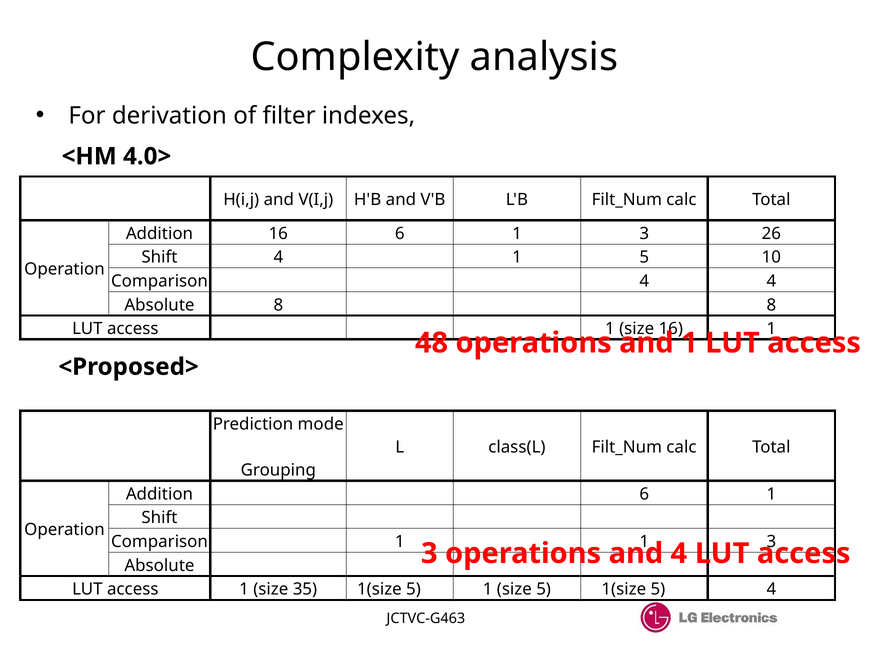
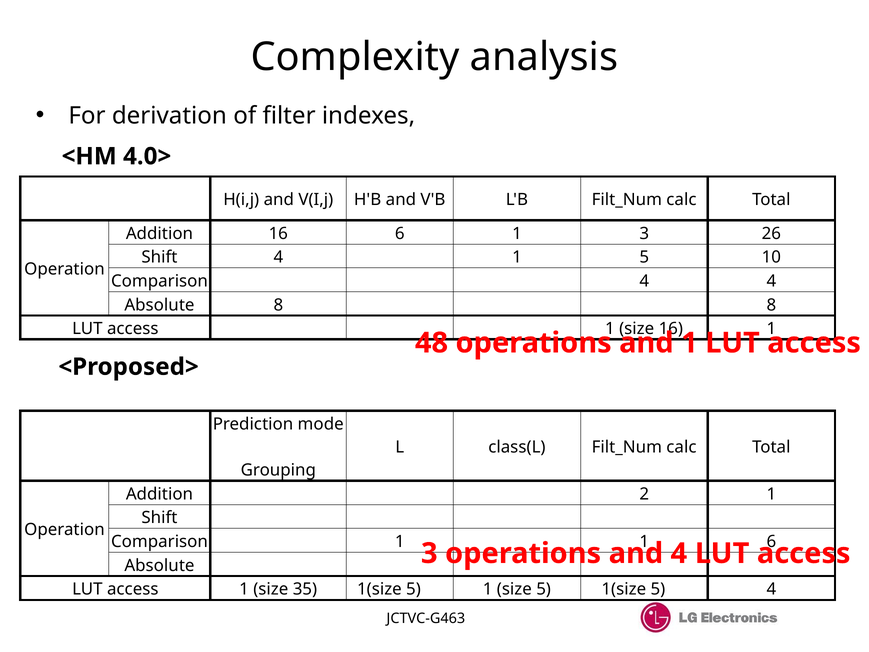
Addition 6: 6 -> 2
1 1 3: 3 -> 6
